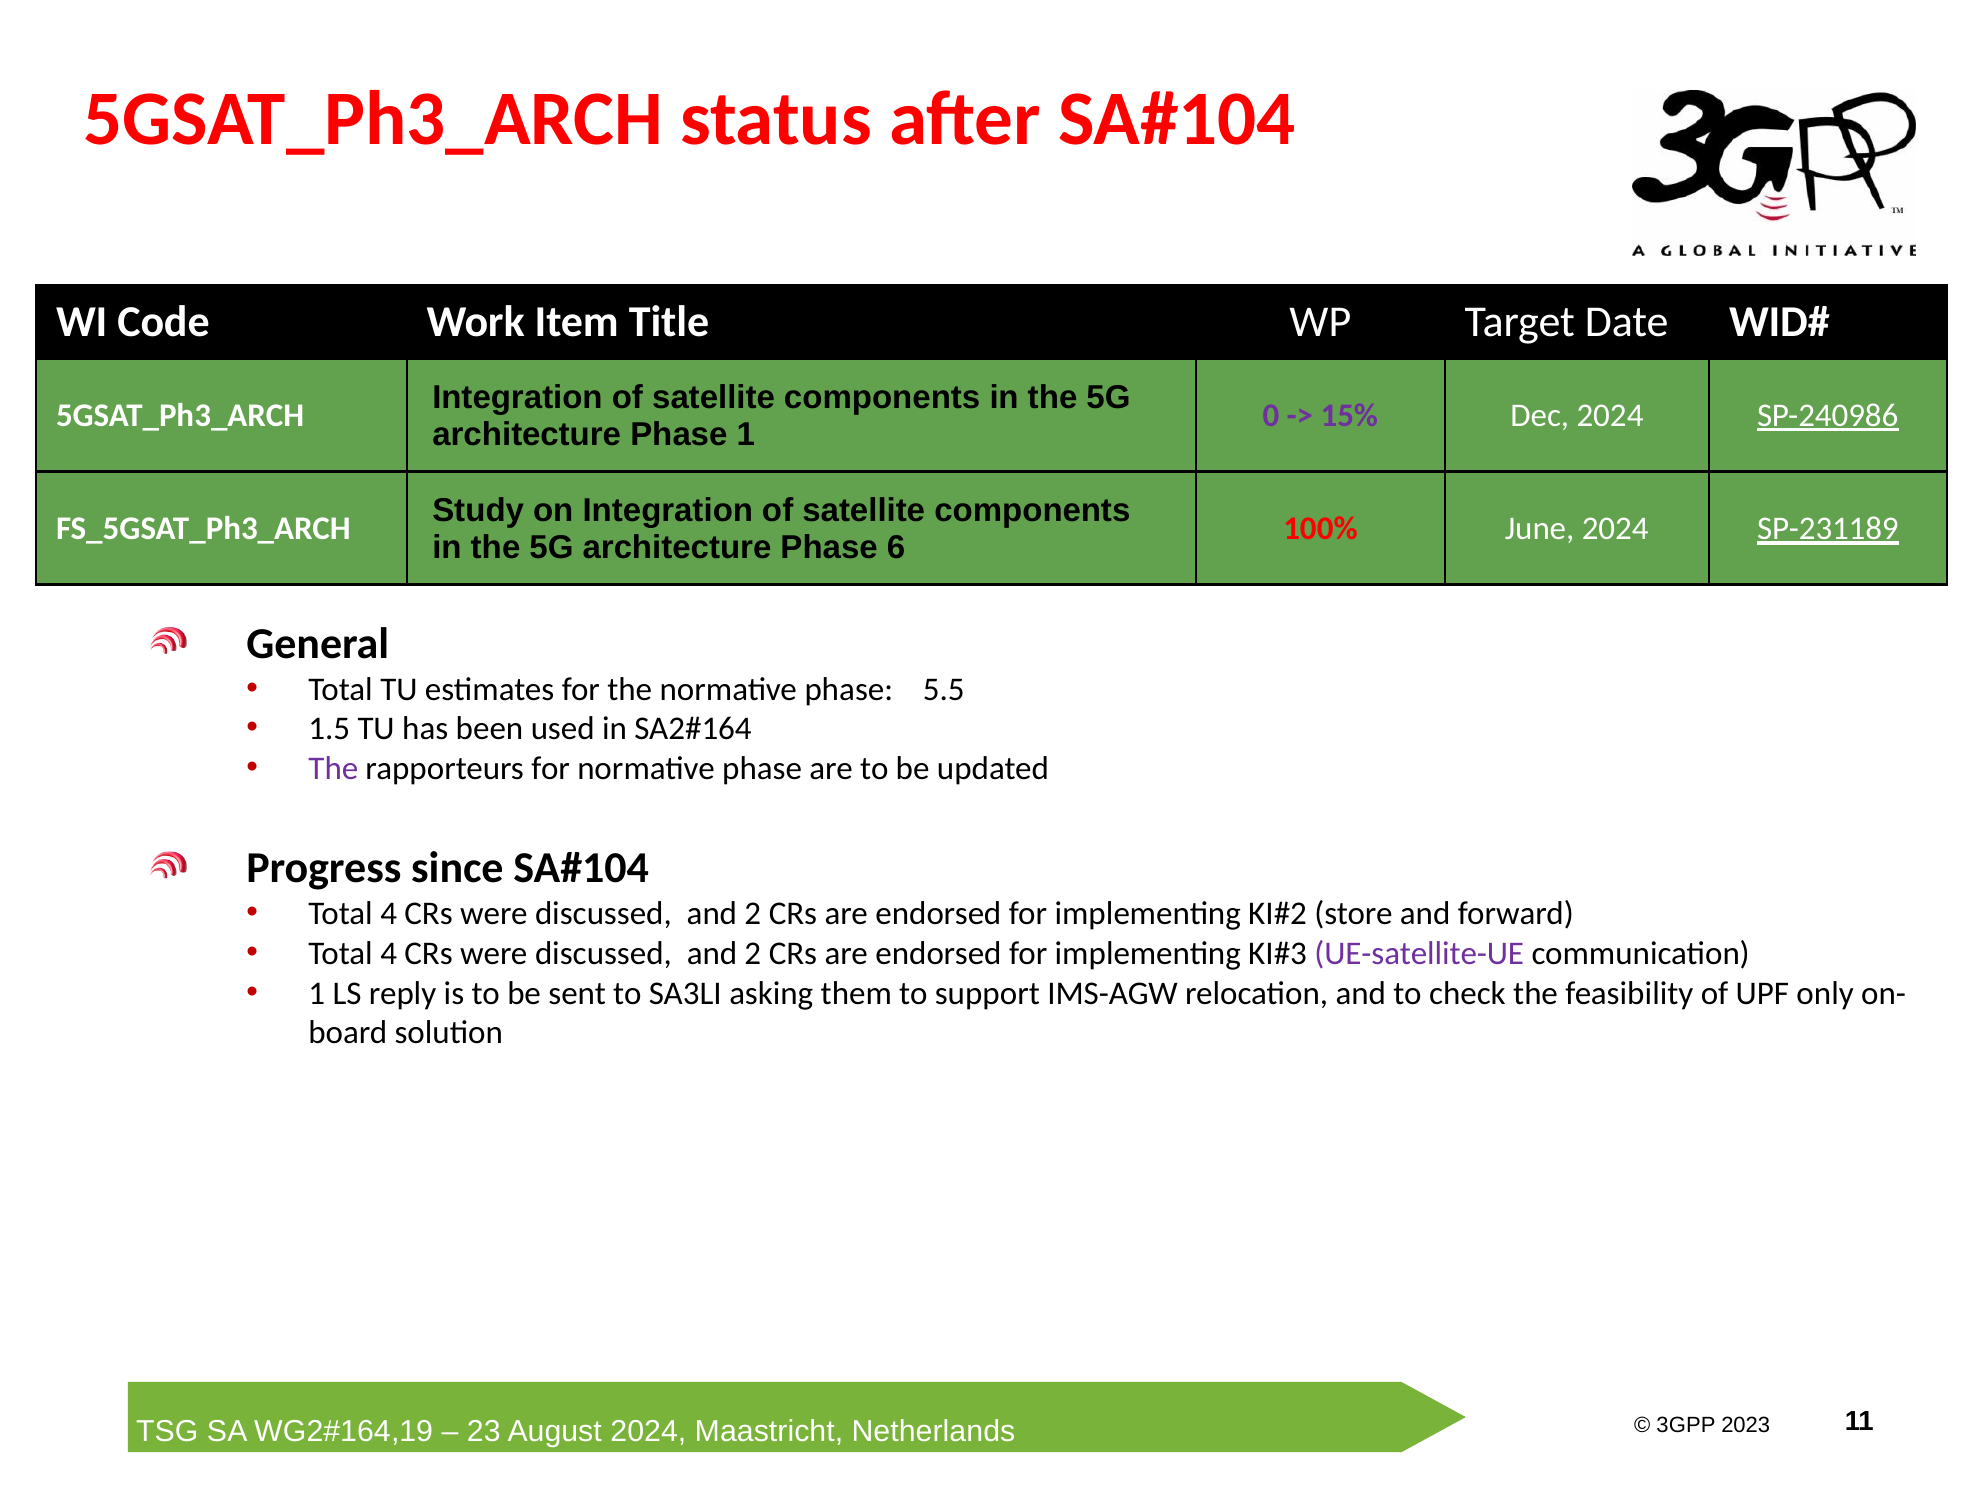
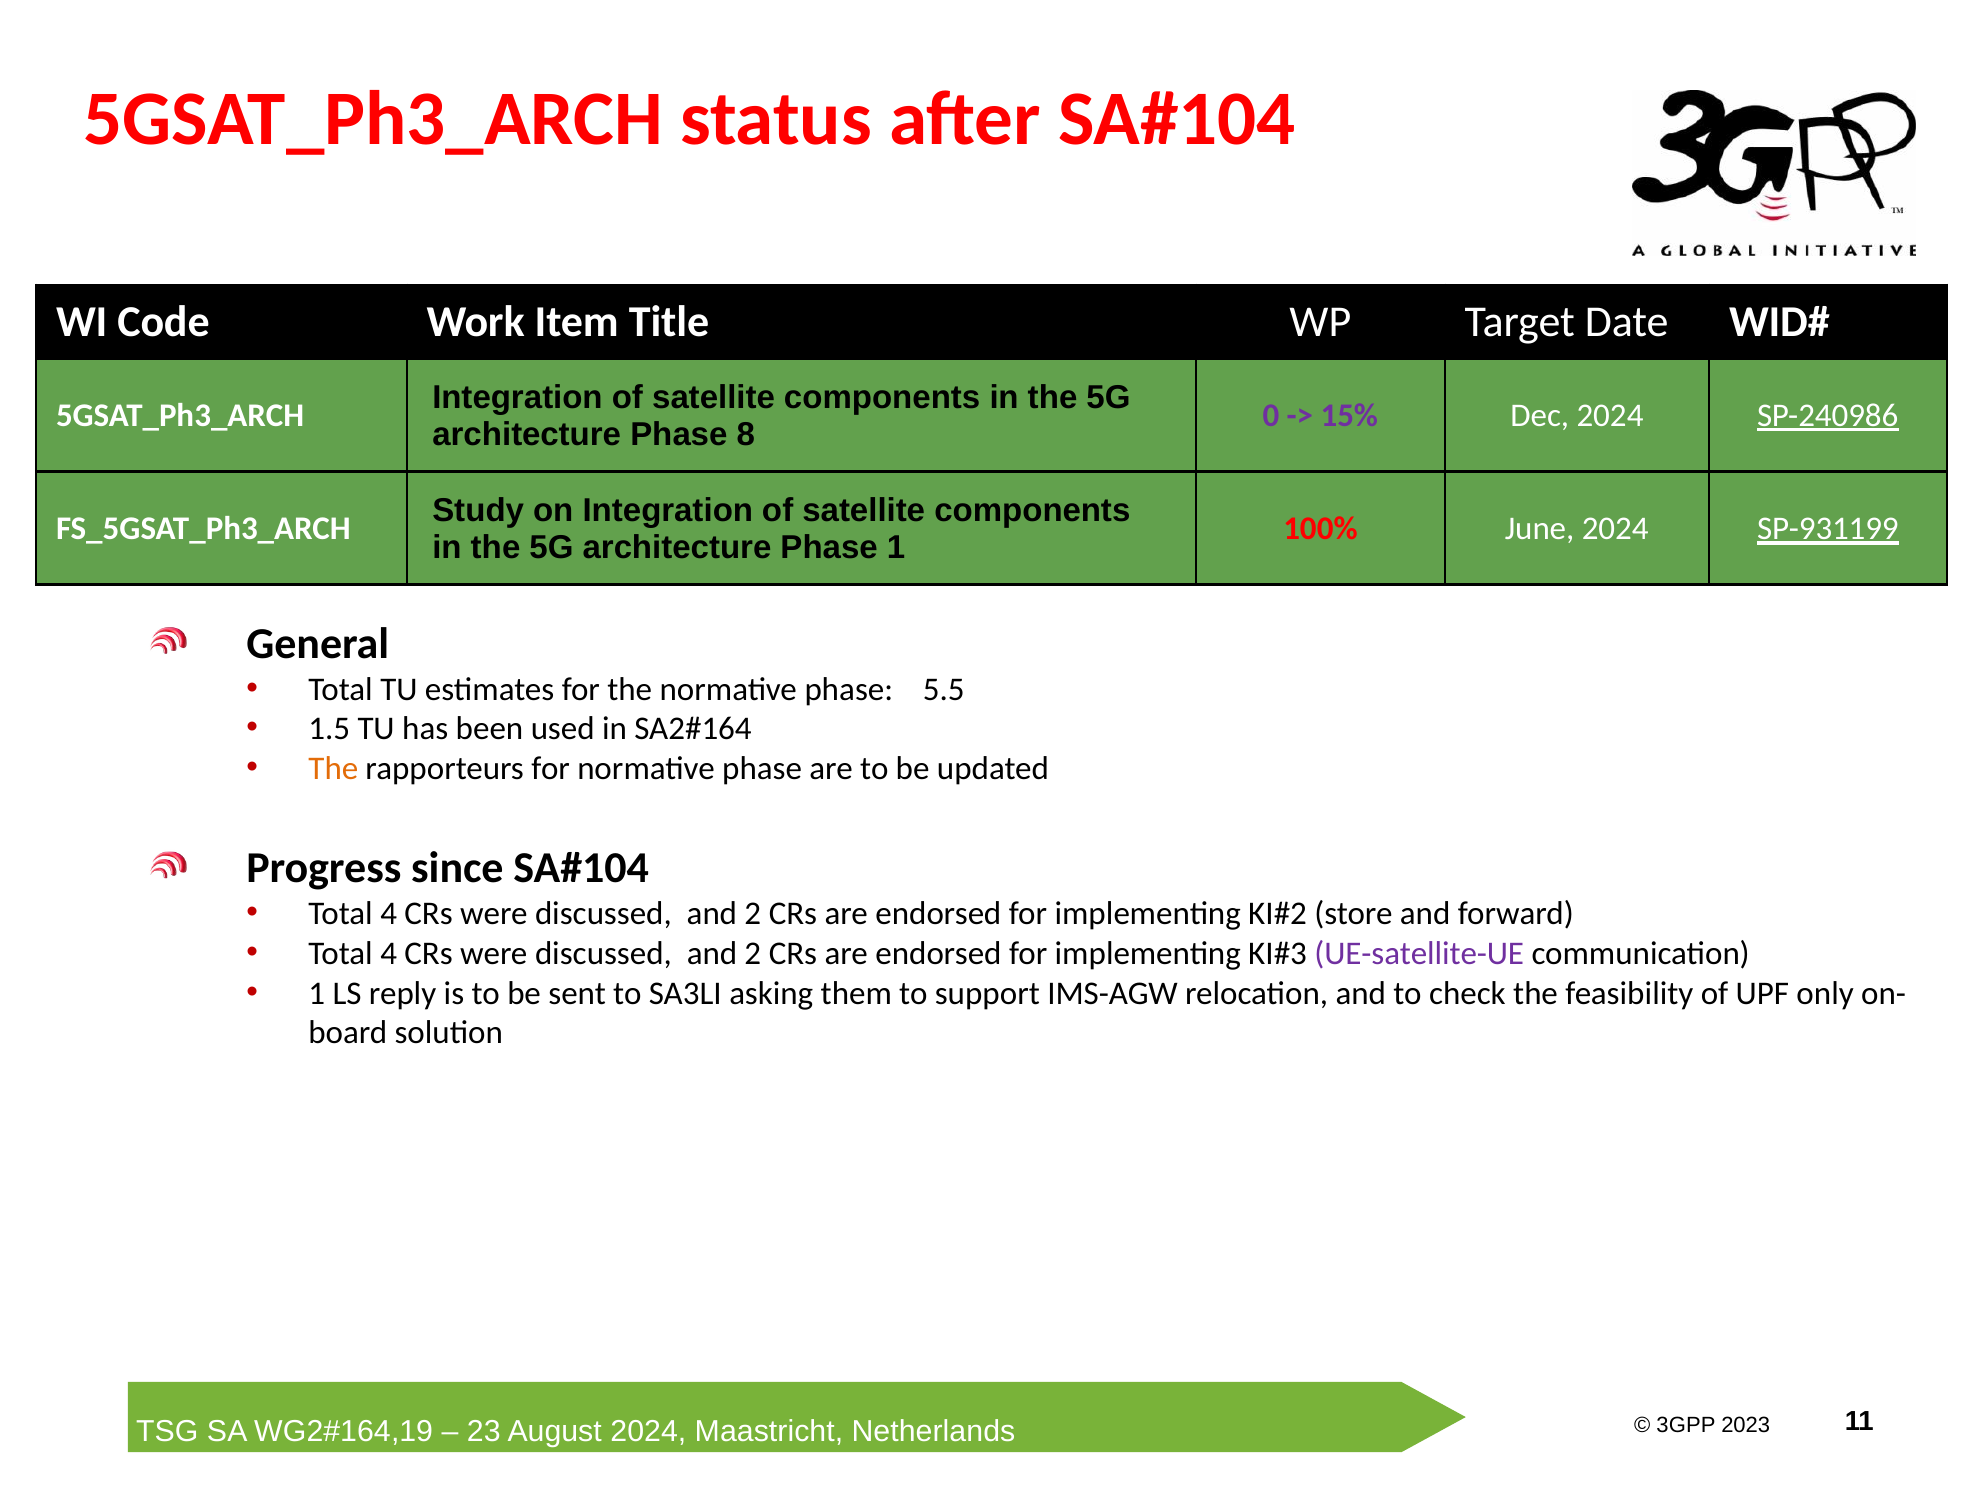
Phase 1: 1 -> 8
SP-231189: SP-231189 -> SP-931199
Phase 6: 6 -> 1
The at (333, 769) colour: purple -> orange
